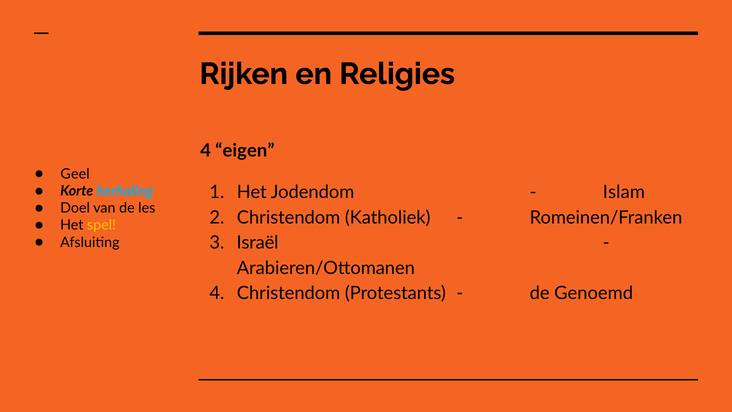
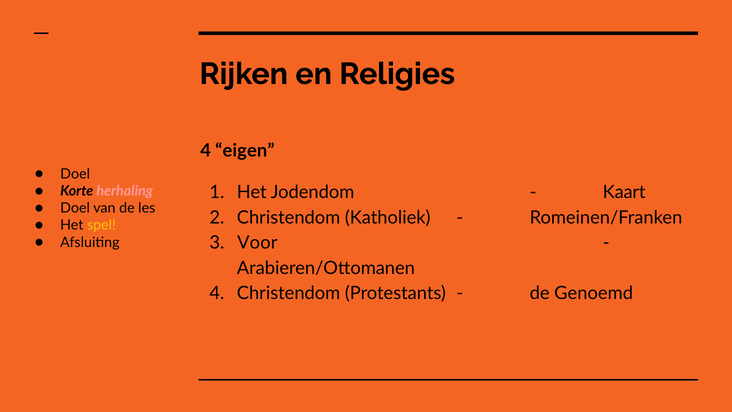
Geel at (75, 174): Geel -> Doel
Islam: Islam -> Kaart
herhaling colour: light blue -> pink
Israël: Israël -> Voor
